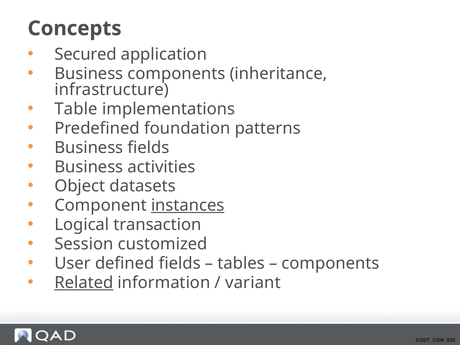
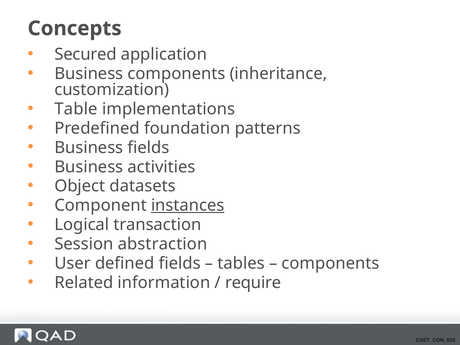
infrastructure: infrastructure -> customization
customized: customized -> abstraction
Related underline: present -> none
variant: variant -> require
